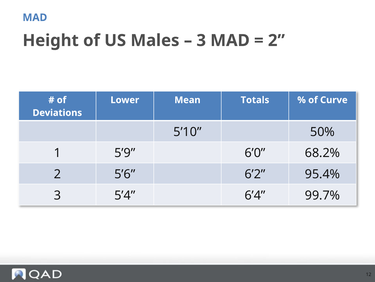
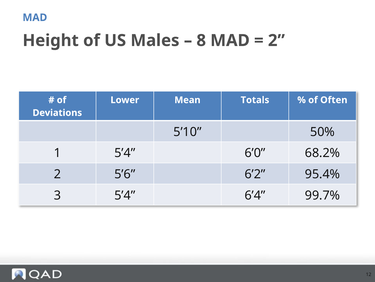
3 at (201, 40): 3 -> 8
Curve: Curve -> Often
1 5’9: 5’9 -> 5’4
